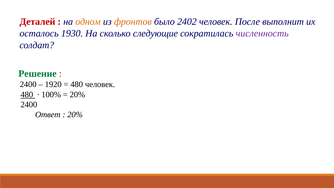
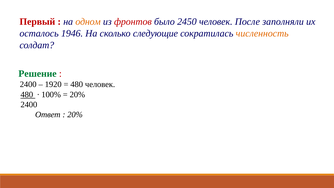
Деталей: Деталей -> Первый
фронтов colour: orange -> red
2402: 2402 -> 2450
выполнит: выполнит -> заполняли
1930: 1930 -> 1946
численность colour: purple -> orange
